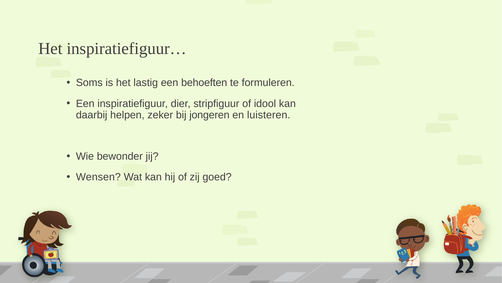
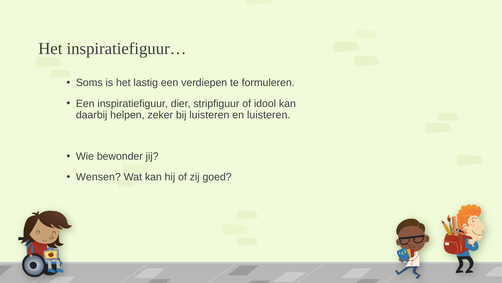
behoeften: behoeften -> verdiepen
bij jongeren: jongeren -> luisteren
